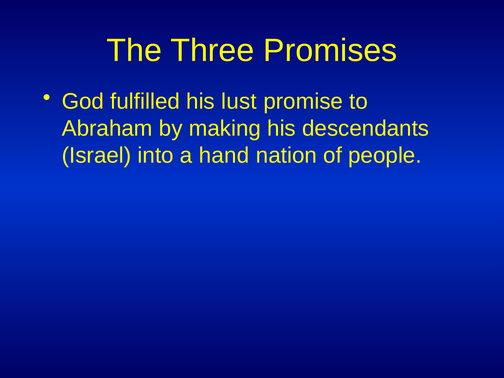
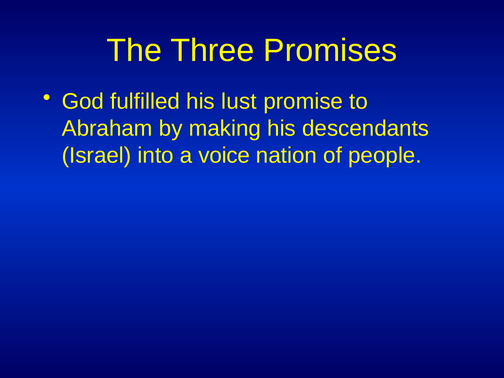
hand: hand -> voice
